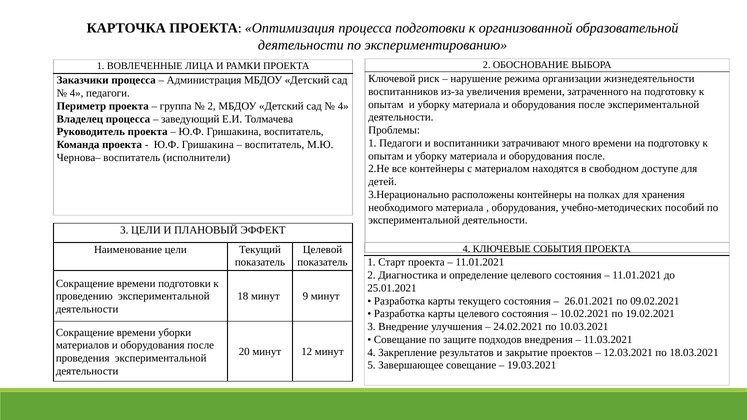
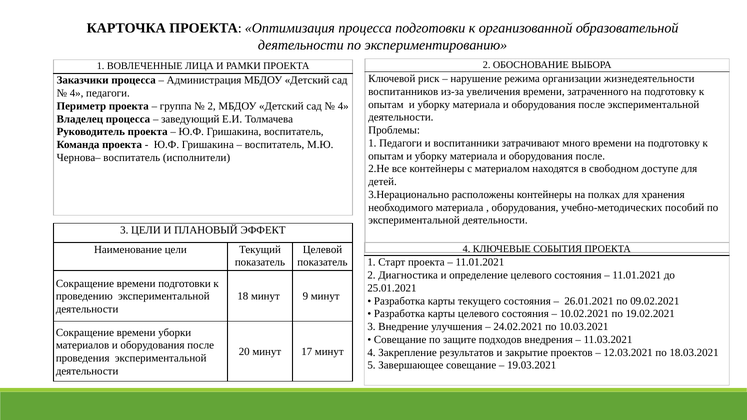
12: 12 -> 17
